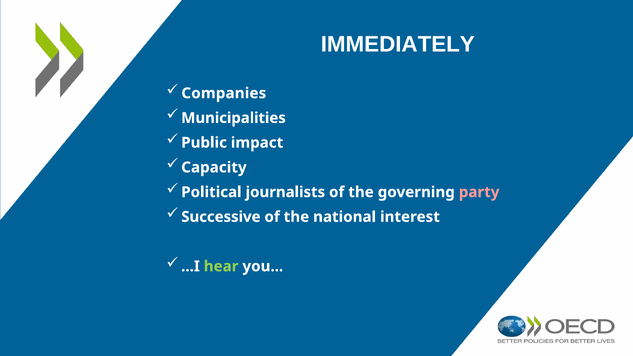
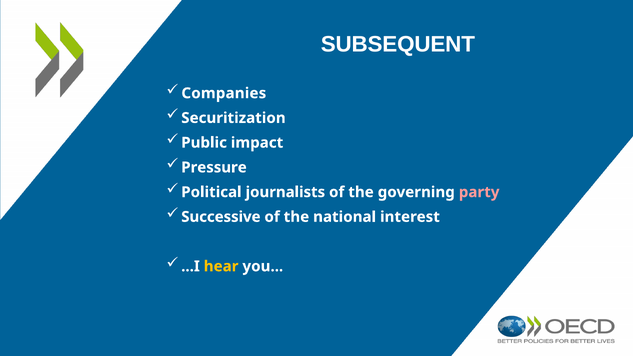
IMMEDIATELY: IMMEDIATELY -> SUBSEQUENT
Municipalities: Municipalities -> Securitization
Capacity: Capacity -> Pressure
hear colour: light green -> yellow
